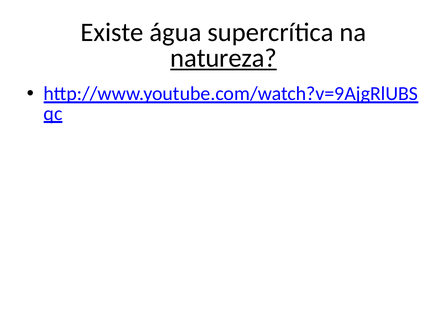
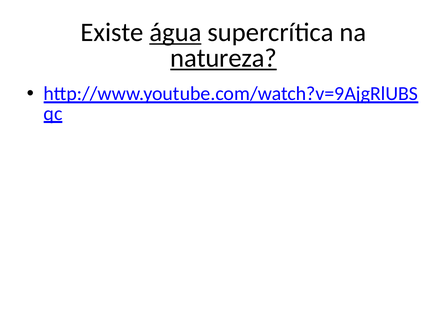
água underline: none -> present
